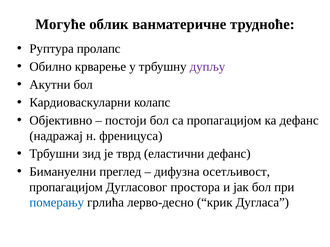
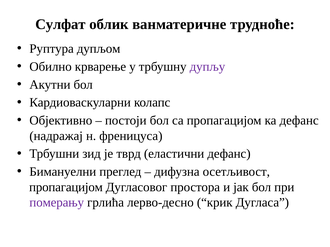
Могуће: Могуће -> Сулфат
пролапс: пролапс -> дупљом
померању colour: blue -> purple
